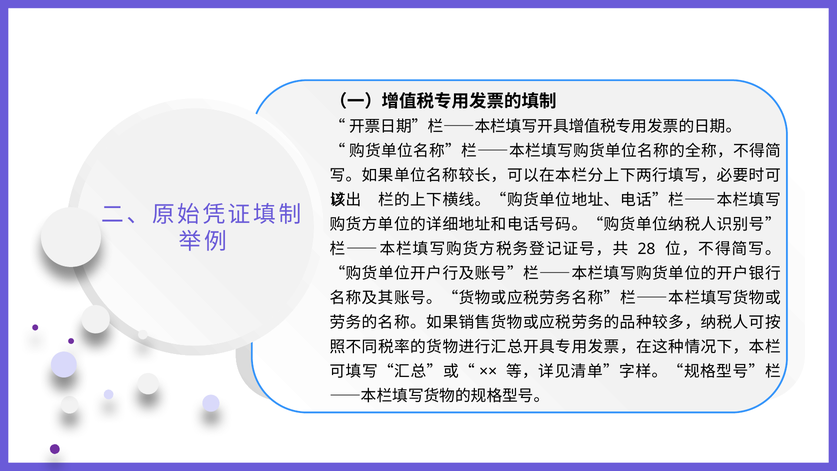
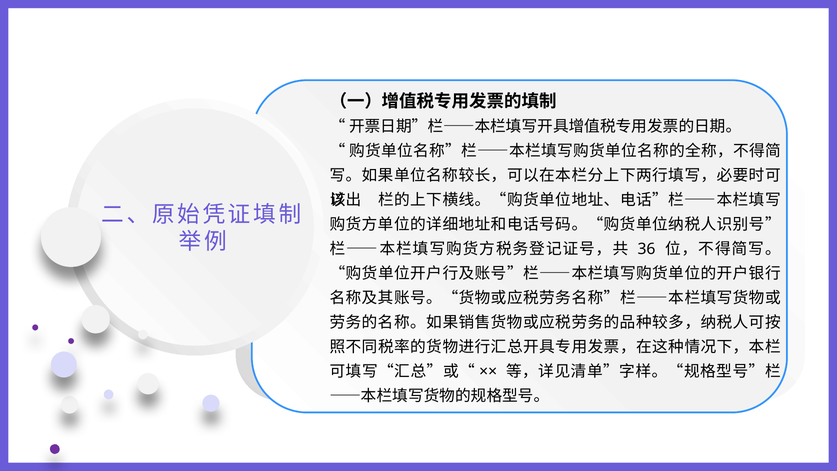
28: 28 -> 36
